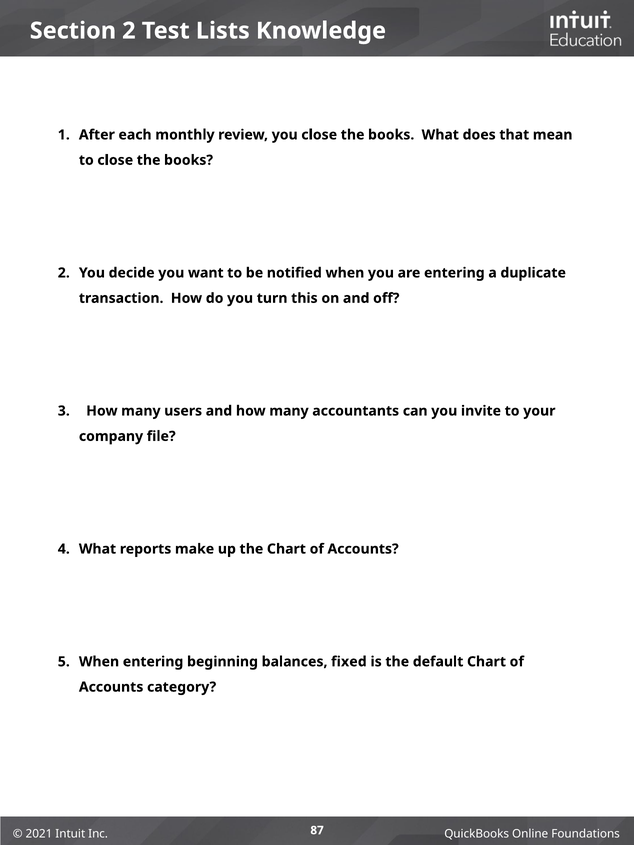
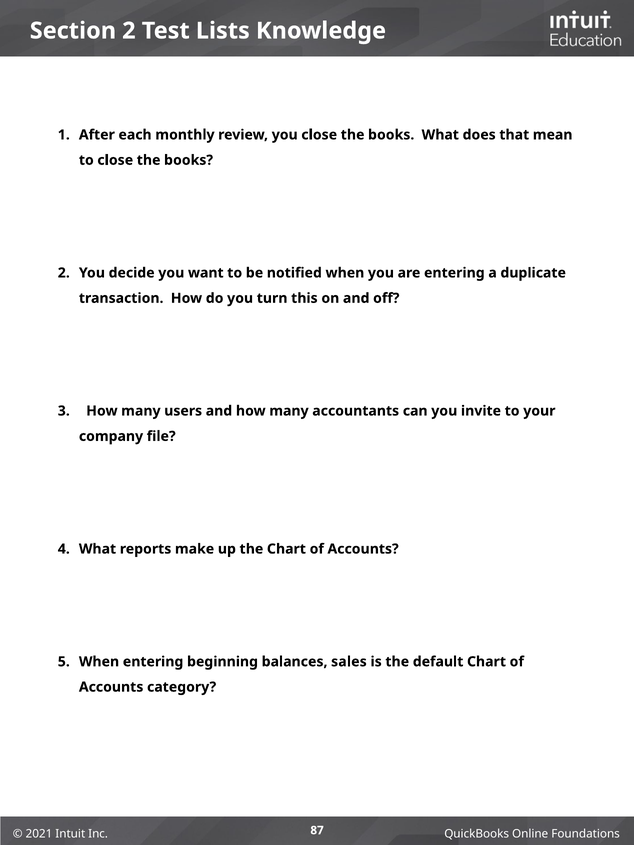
fixed: fixed -> sales
